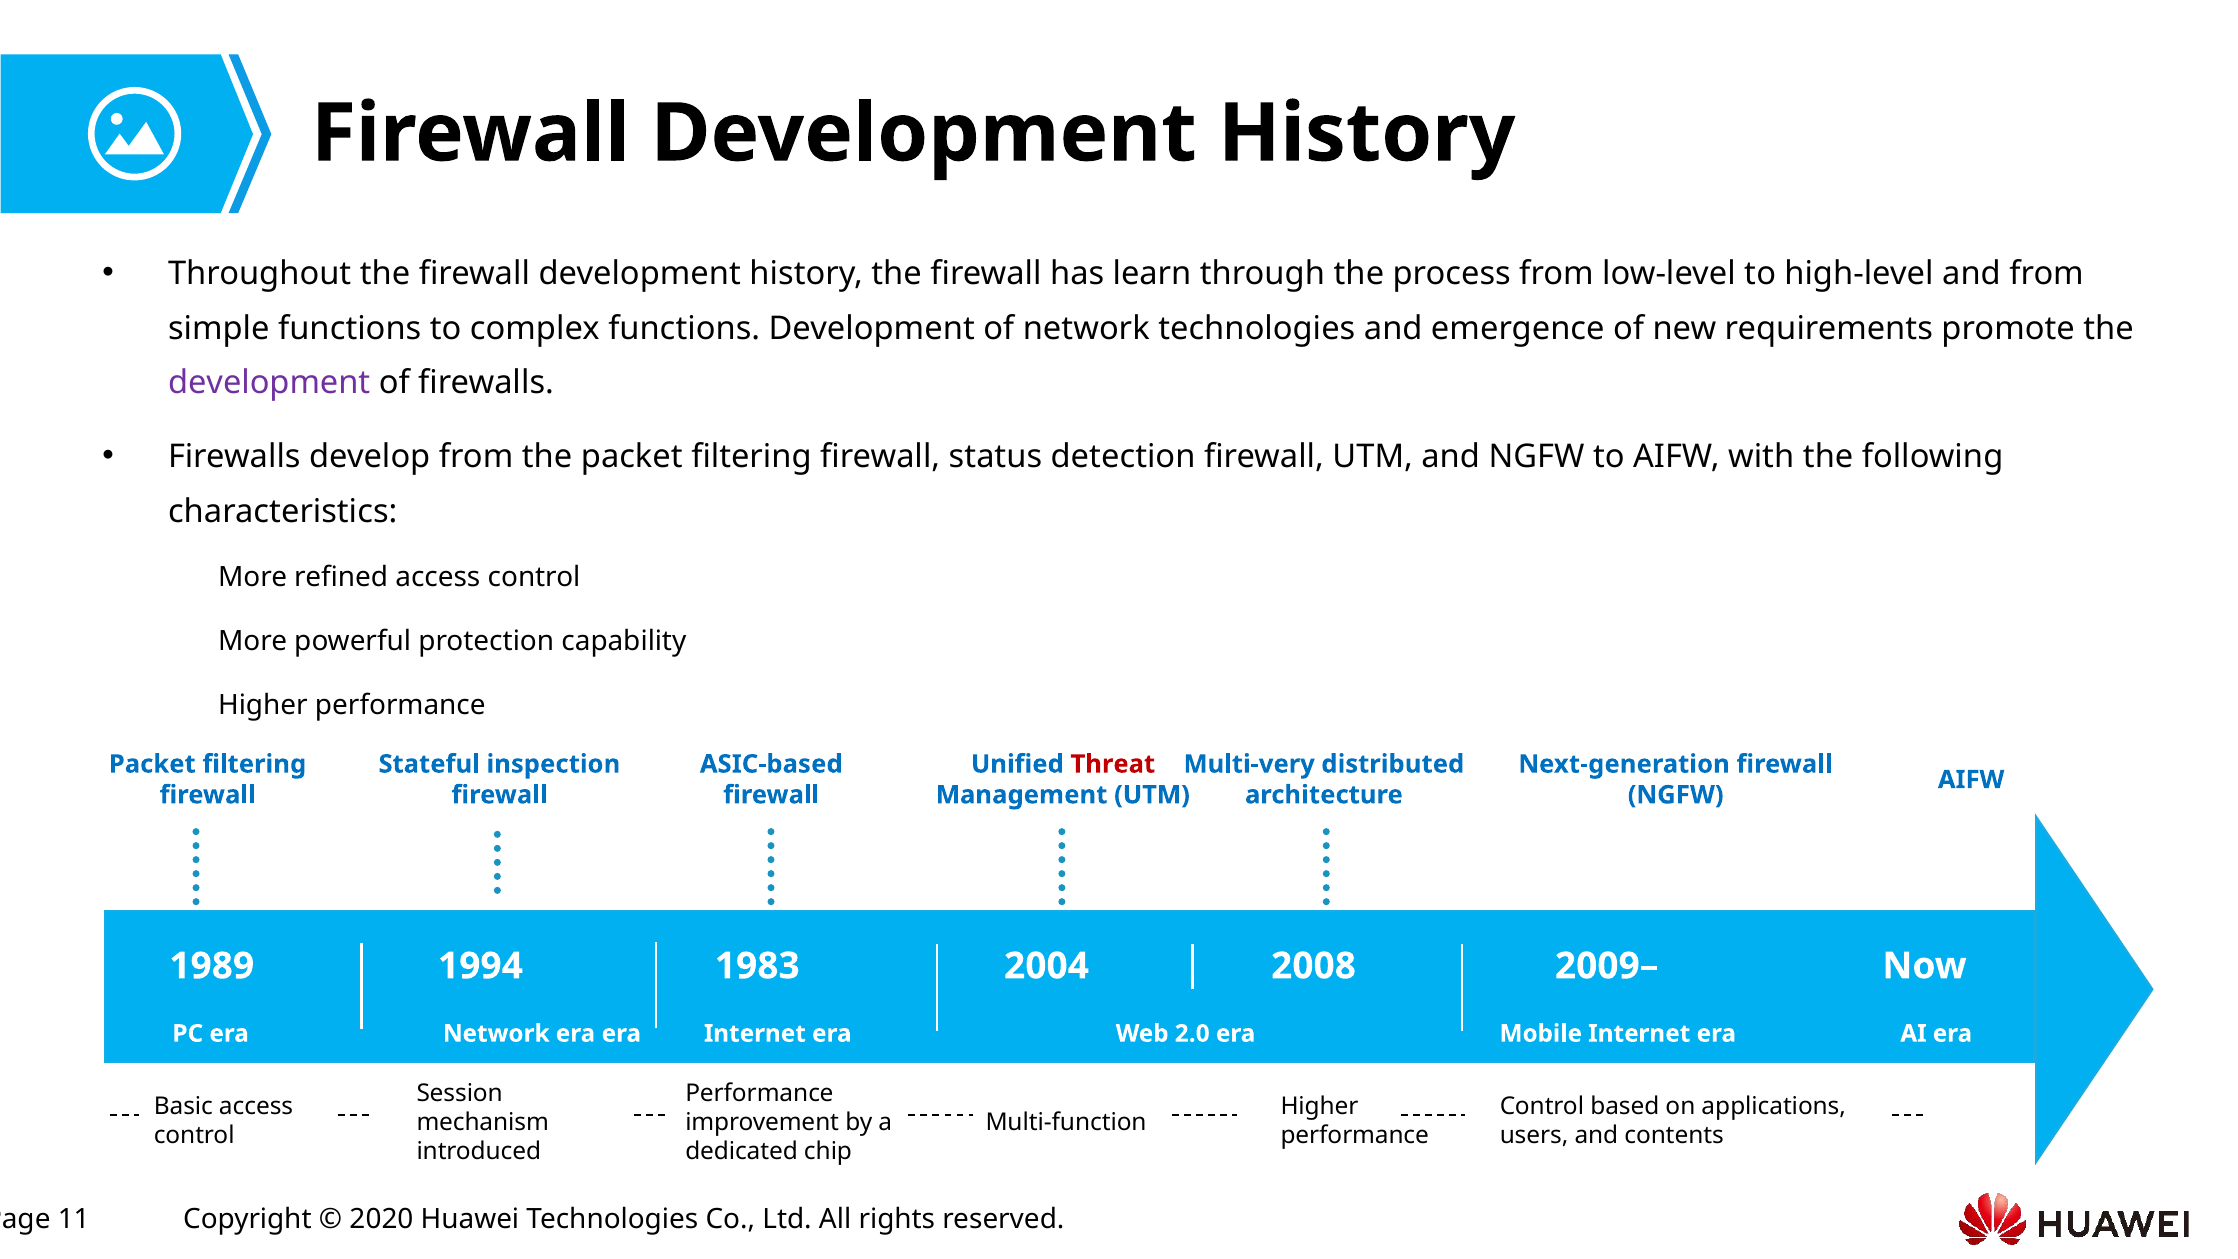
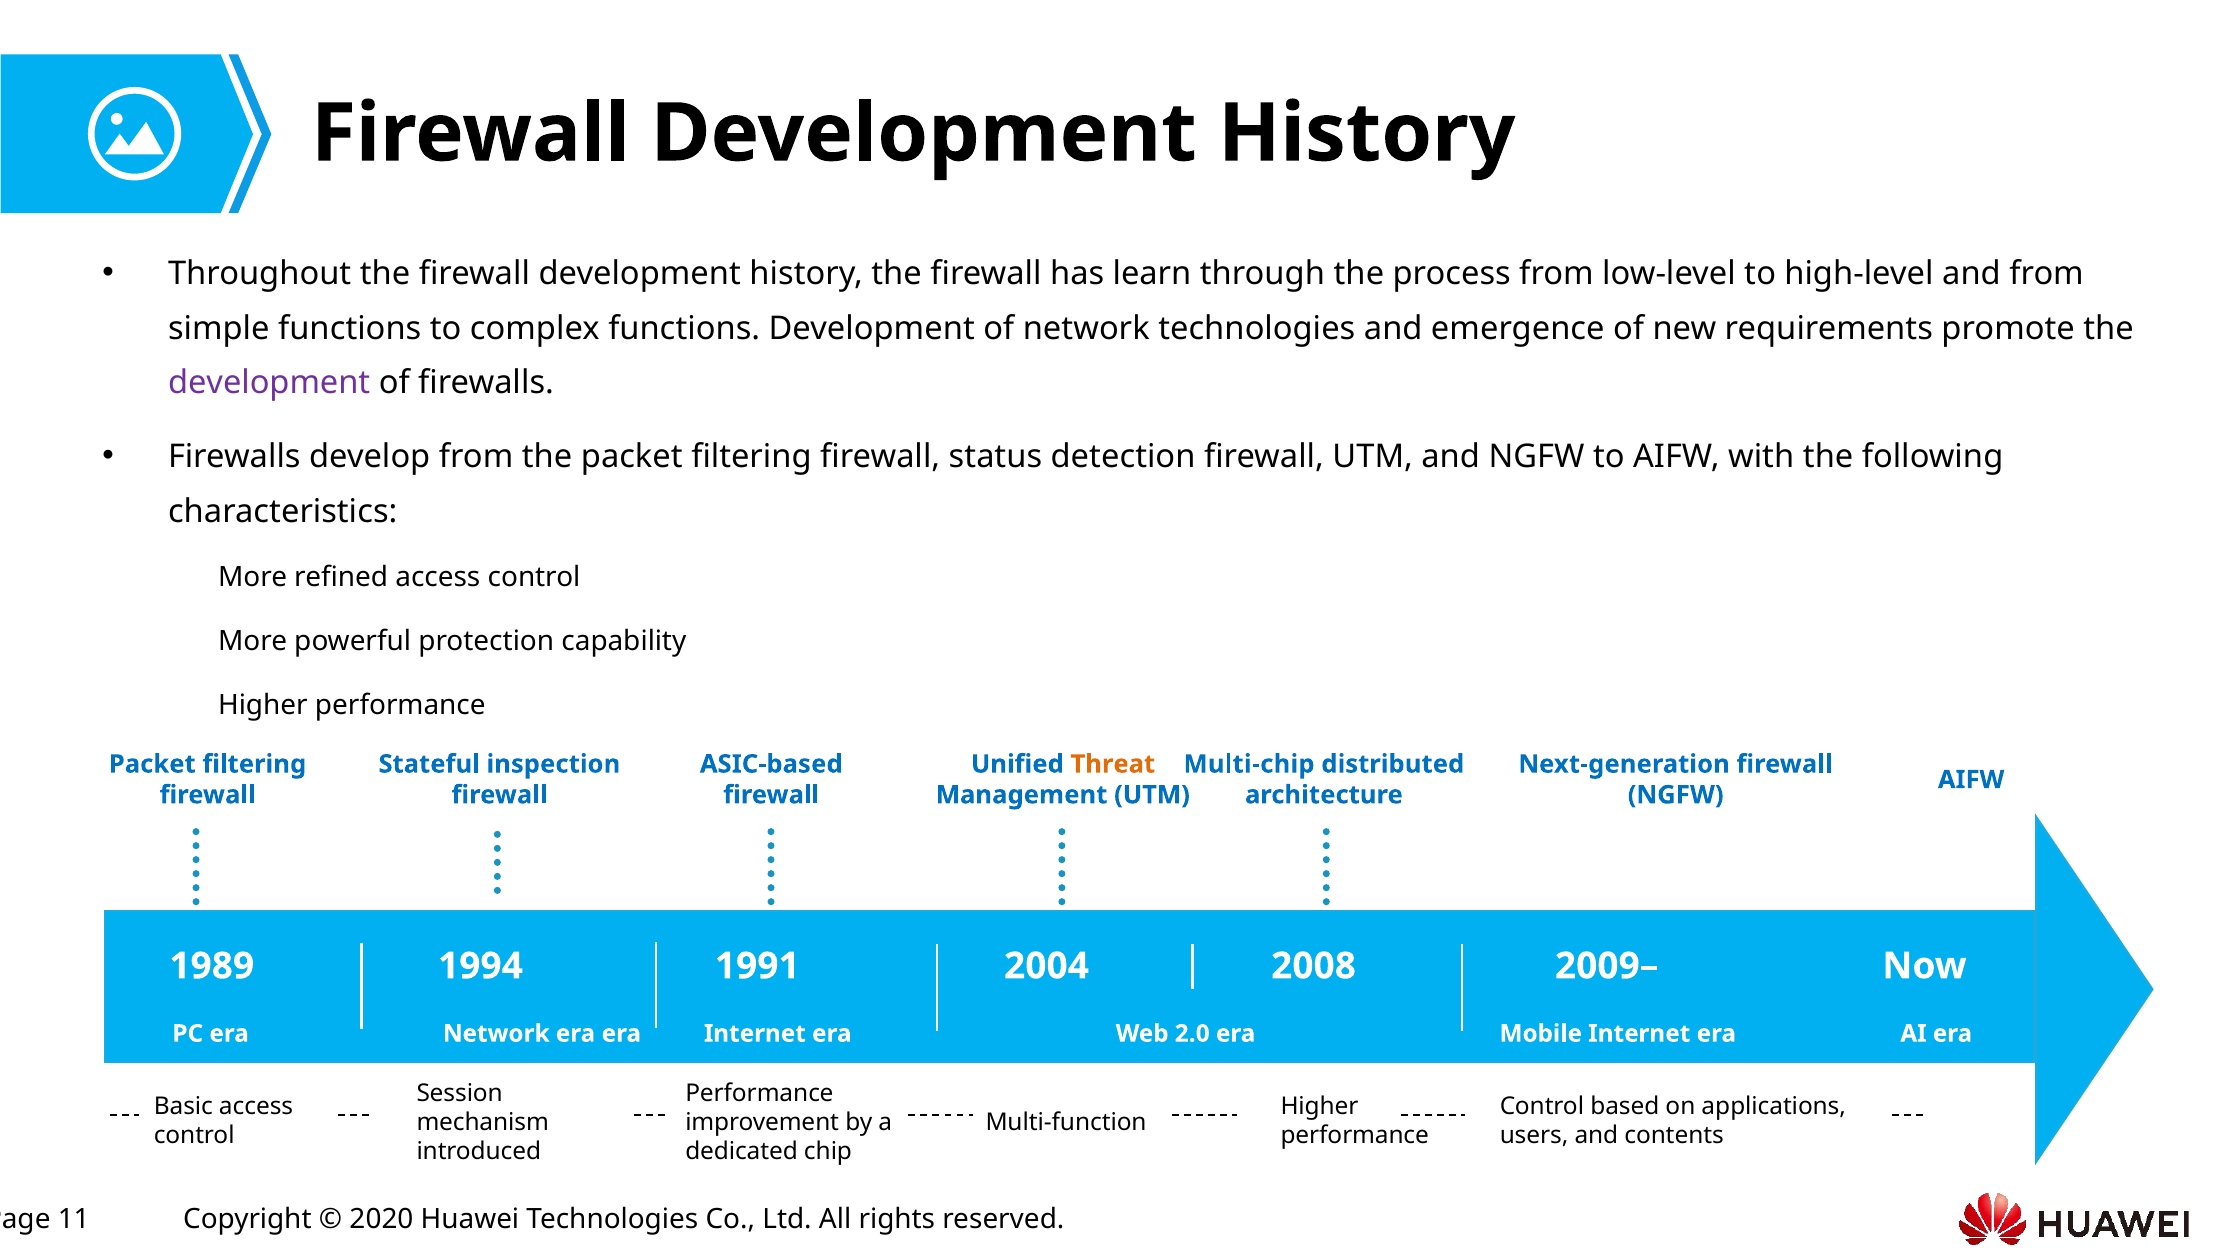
Threat colour: red -> orange
Multi-very: Multi-very -> Multi-chip
1983: 1983 -> 1991
